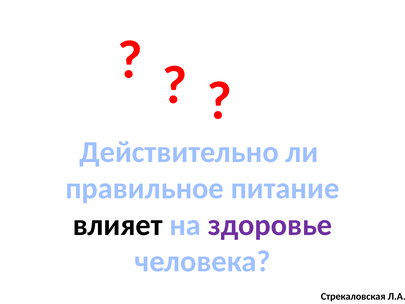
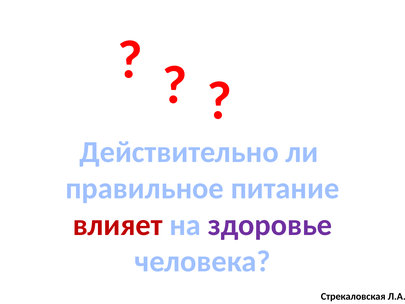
влияет colour: black -> red
